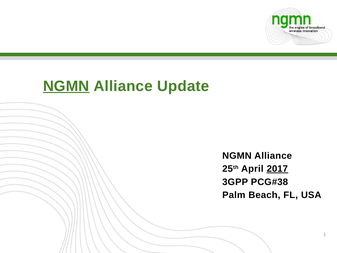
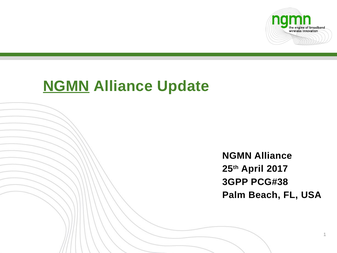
2017 underline: present -> none
